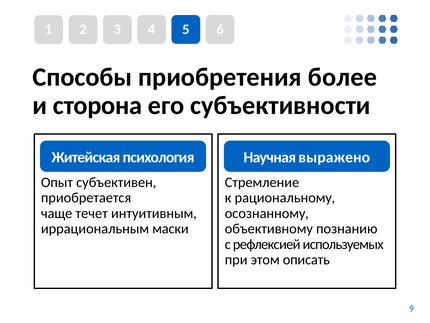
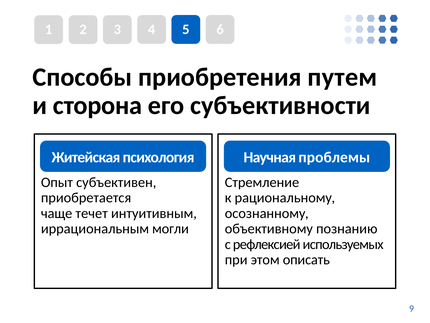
более: более -> путем
выражено: выражено -> проблемы
маски: маски -> могли
